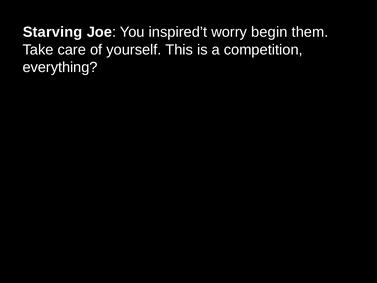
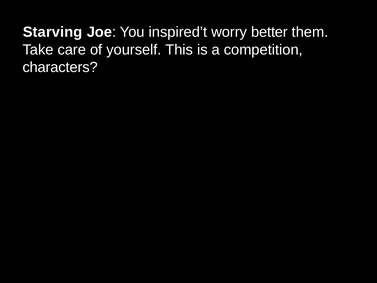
begin: begin -> better
everything: everything -> characters
